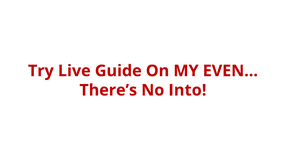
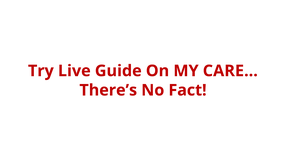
EVEN…: EVEN… -> CARE…
Into: Into -> Fact
